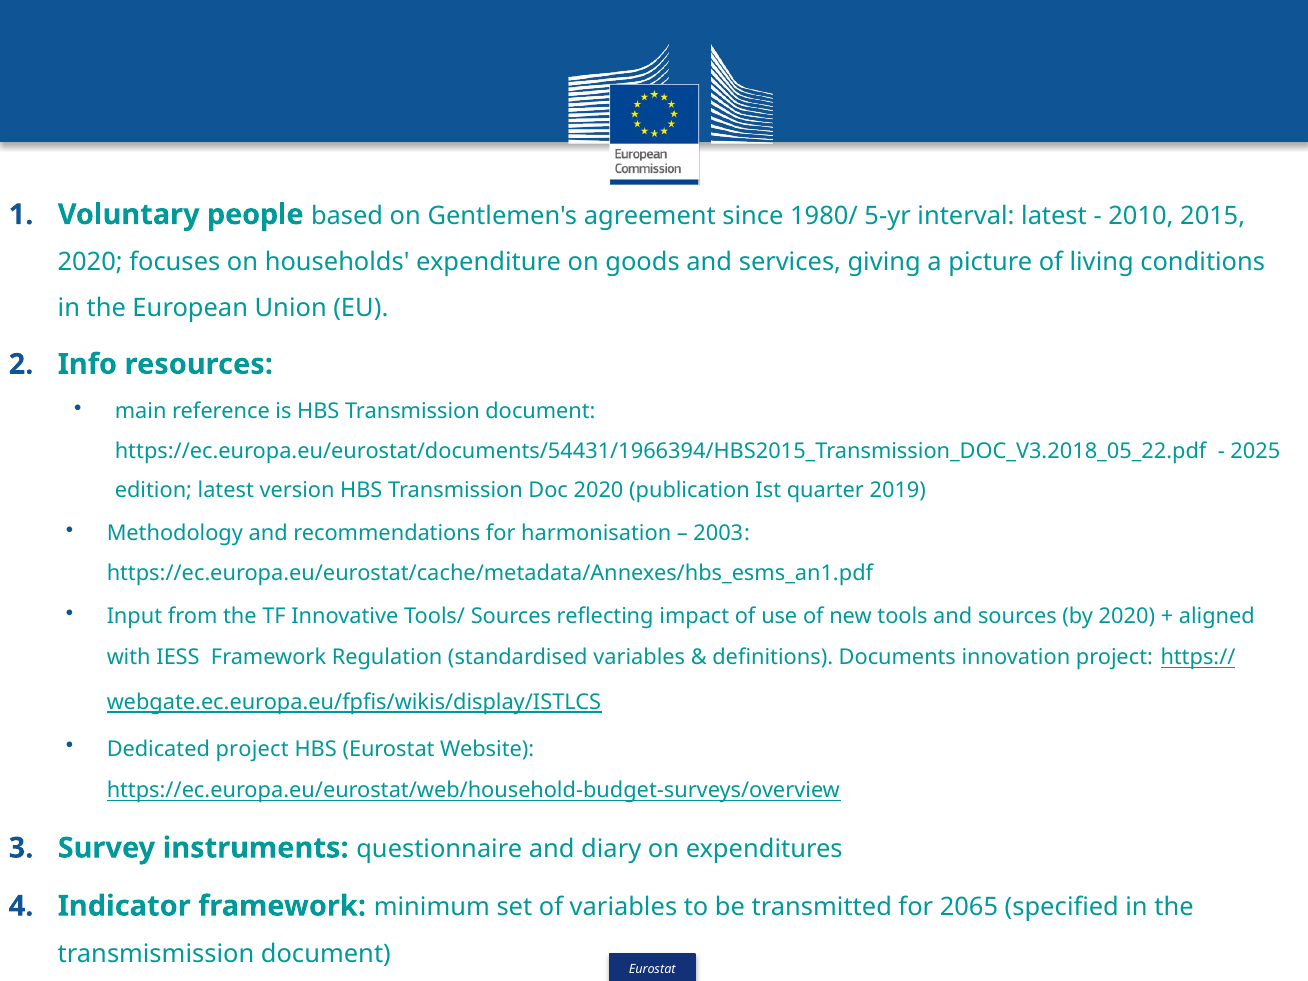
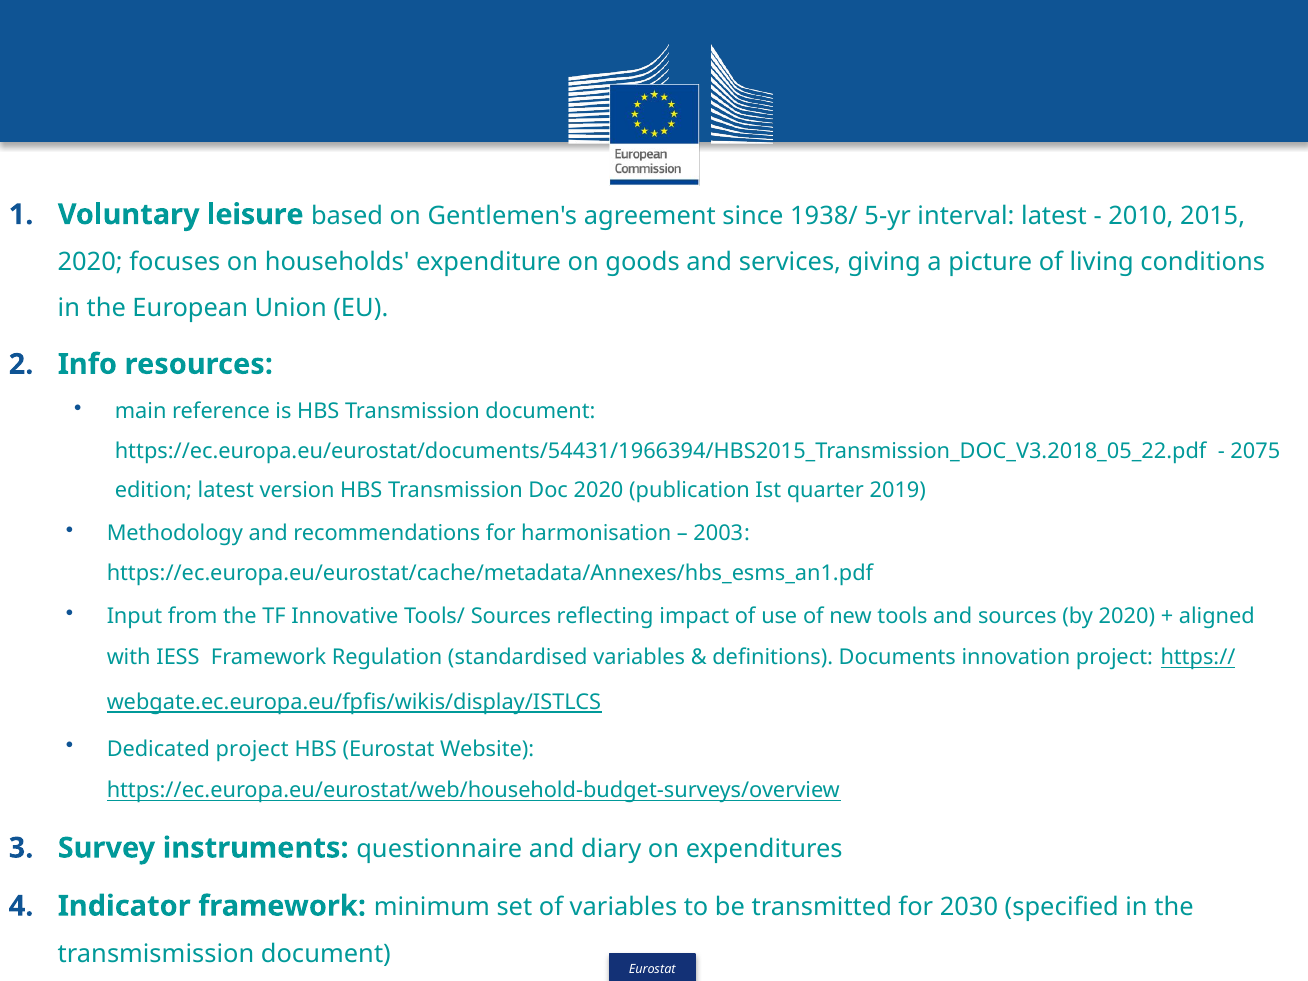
people: people -> leisure
1980/: 1980/ -> 1938/
2025: 2025 -> 2075
2065: 2065 -> 2030
